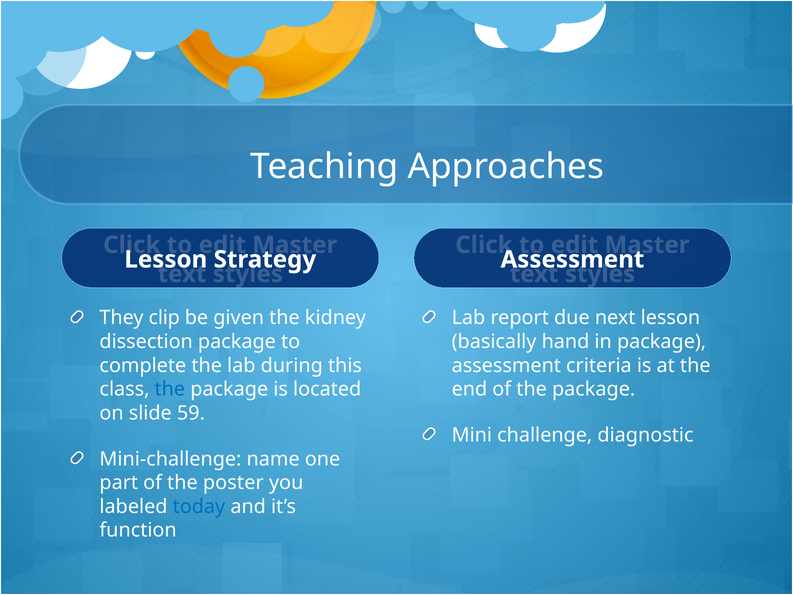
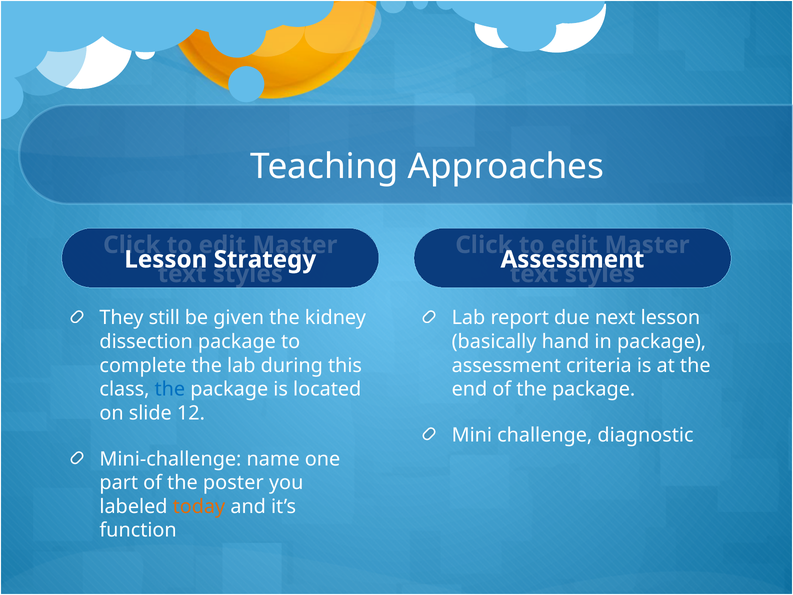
clip: clip -> still
59: 59 -> 12
today colour: blue -> orange
